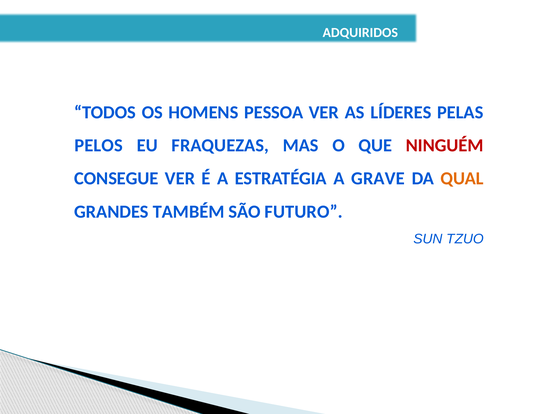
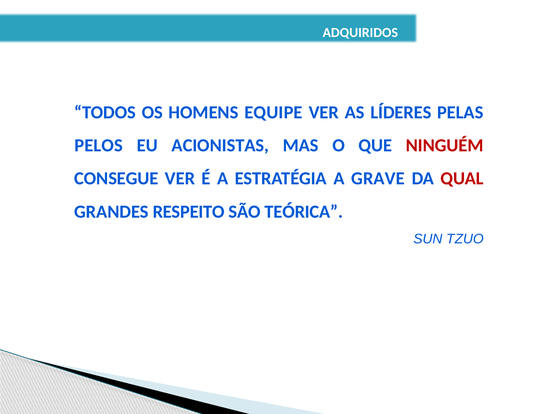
PESSOA: PESSOA -> EQUIPE
FRAQUEZAS: FRAQUEZAS -> ACIONISTAS
QUAL colour: orange -> red
TAMBÉM: TAMBÉM -> RESPEITO
FUTURO: FUTURO -> TEÓRICA
